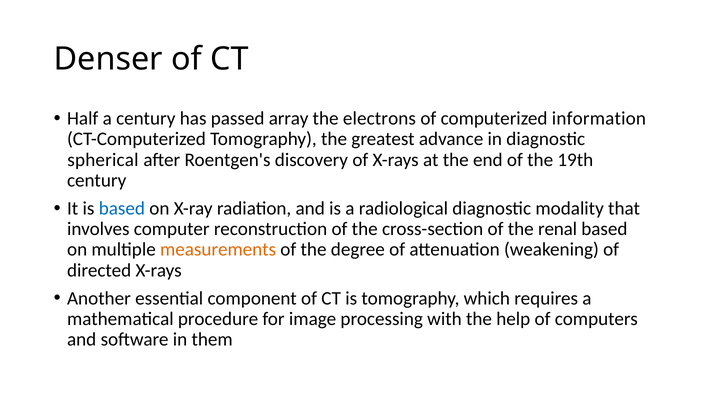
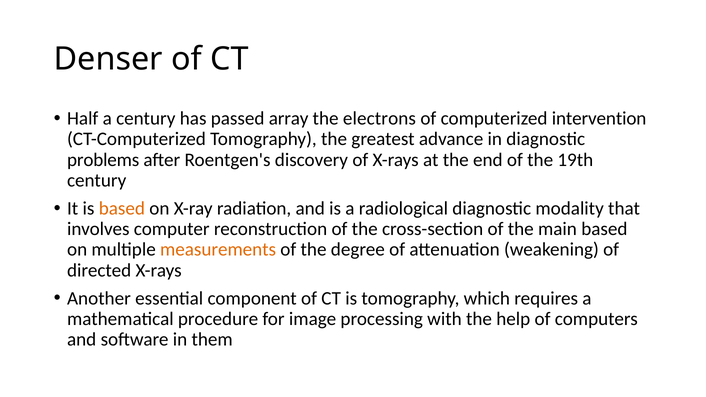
information: information -> intervention
spherical: spherical -> problems
based at (122, 208) colour: blue -> orange
renal: renal -> main
